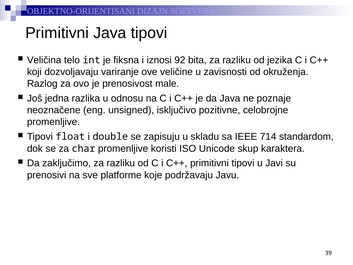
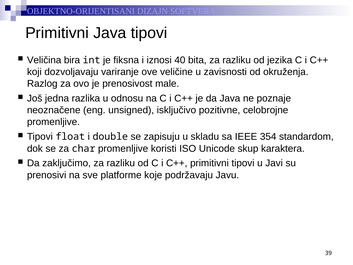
telo: telo -> bira
92: 92 -> 40
714: 714 -> 354
